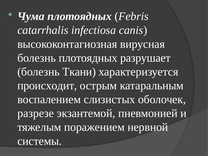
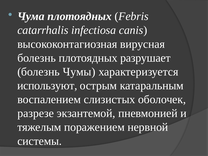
Ткани: Ткани -> Чумы
происходит: происходит -> используют
